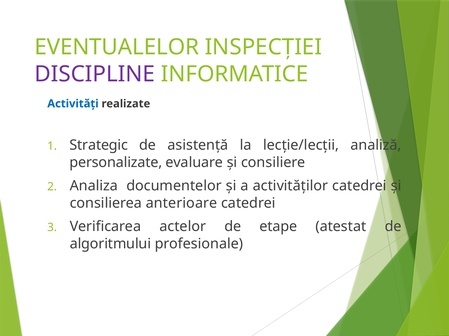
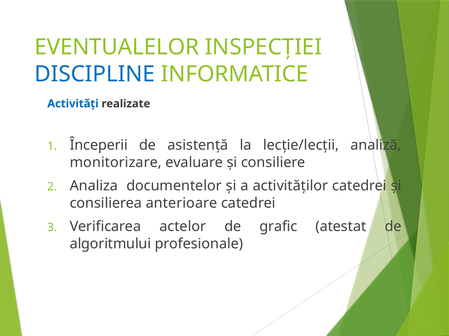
DISCIPLINE colour: purple -> blue
Strategic: Strategic -> Începerii
personalizate: personalizate -> monitorizare
etape: etape -> grafic
